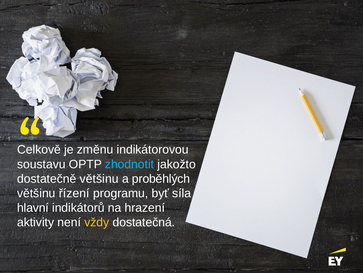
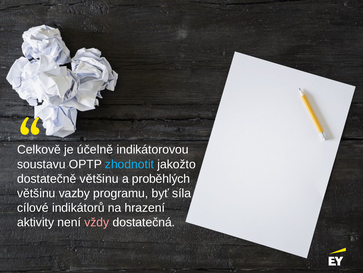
změnu: změnu -> účelně
řízení: řízení -> vazby
hlavní: hlavní -> cílové
vždy colour: yellow -> pink
